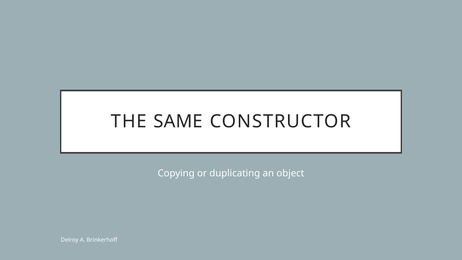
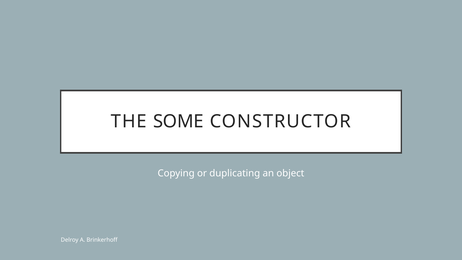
SAME: SAME -> SOME
